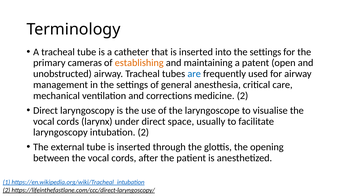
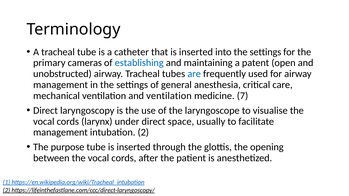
establishing colour: orange -> blue
and corrections: corrections -> ventilation
medicine 2: 2 -> 7
laryngoscopy at (60, 133): laryngoscopy -> management
external: external -> purpose
